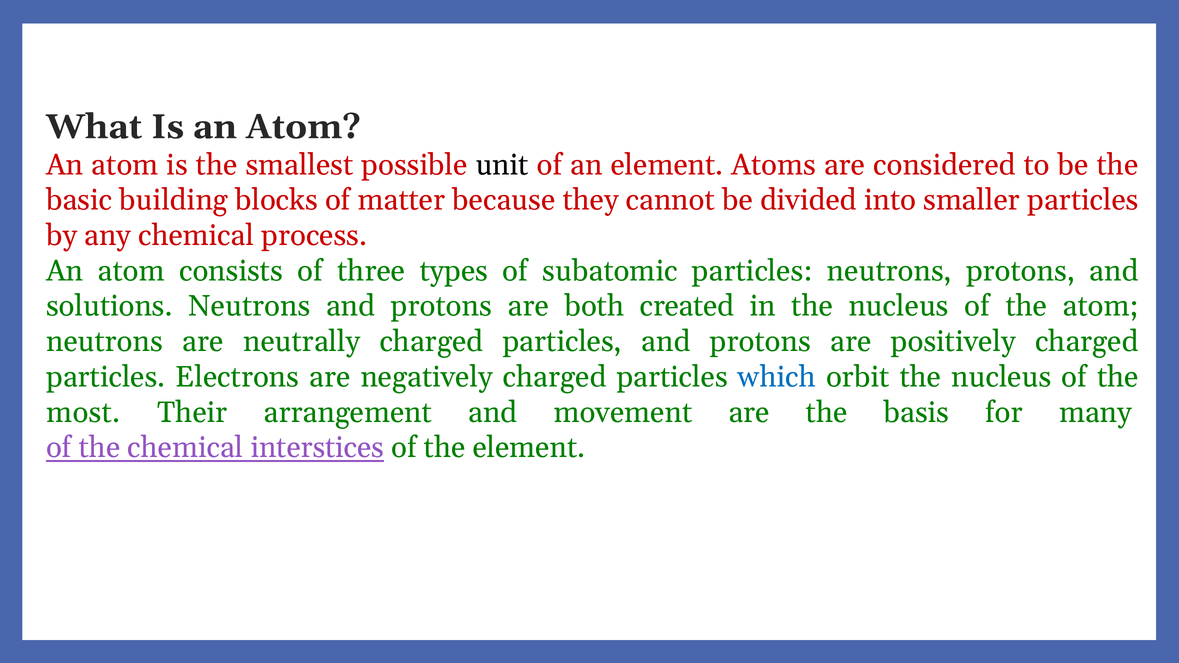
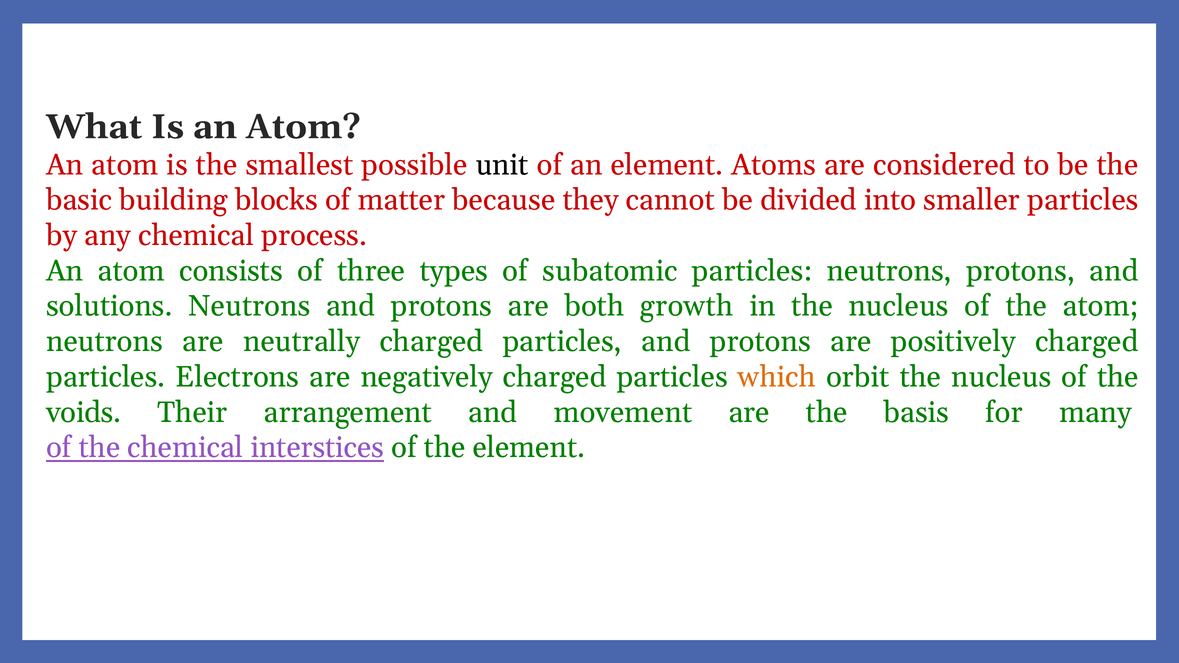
created: created -> growth
which colour: blue -> orange
most: most -> voids
